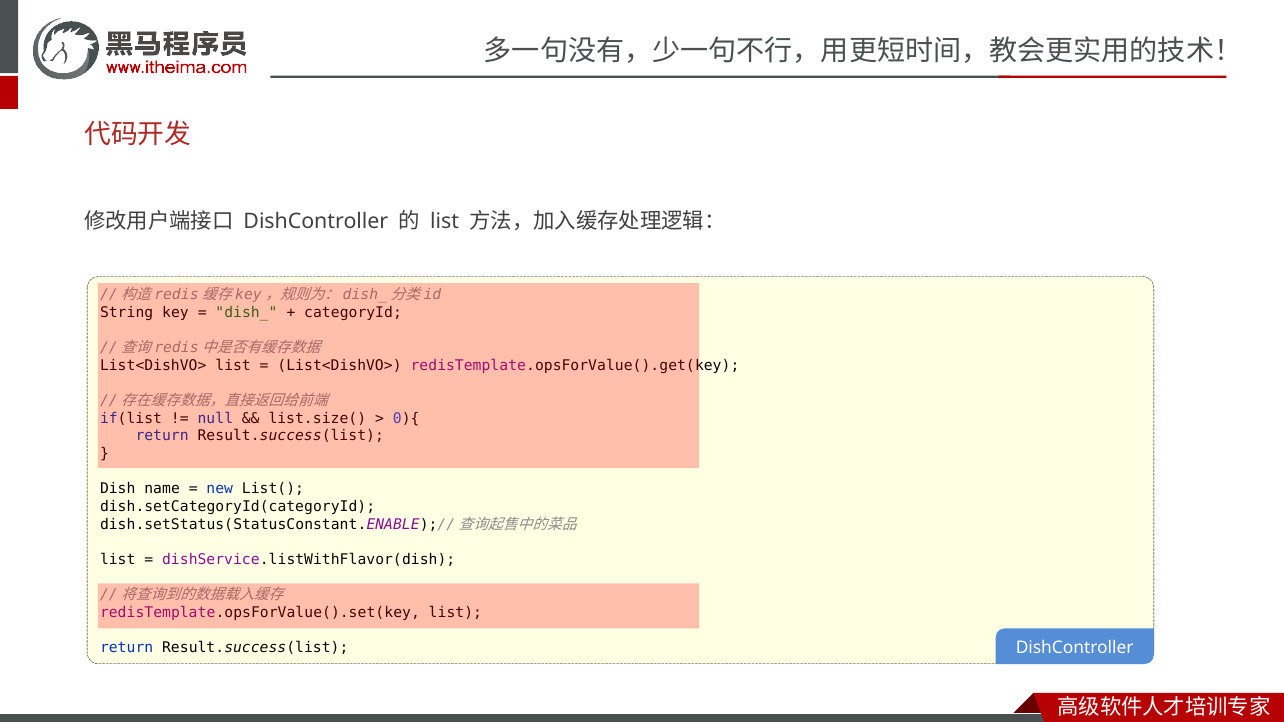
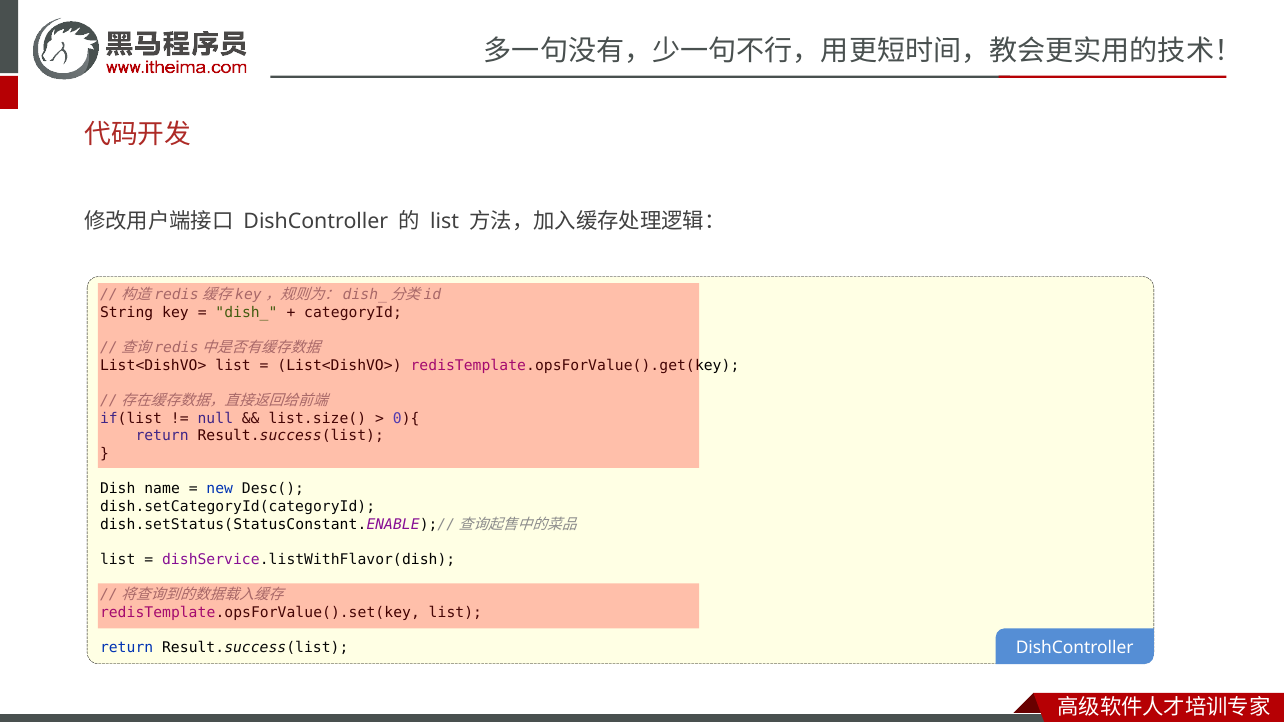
List(: List( -> Desc(
